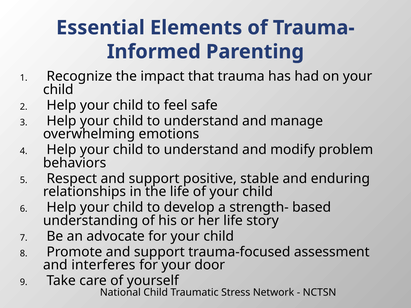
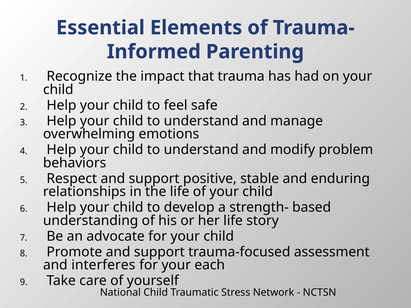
door: door -> each
